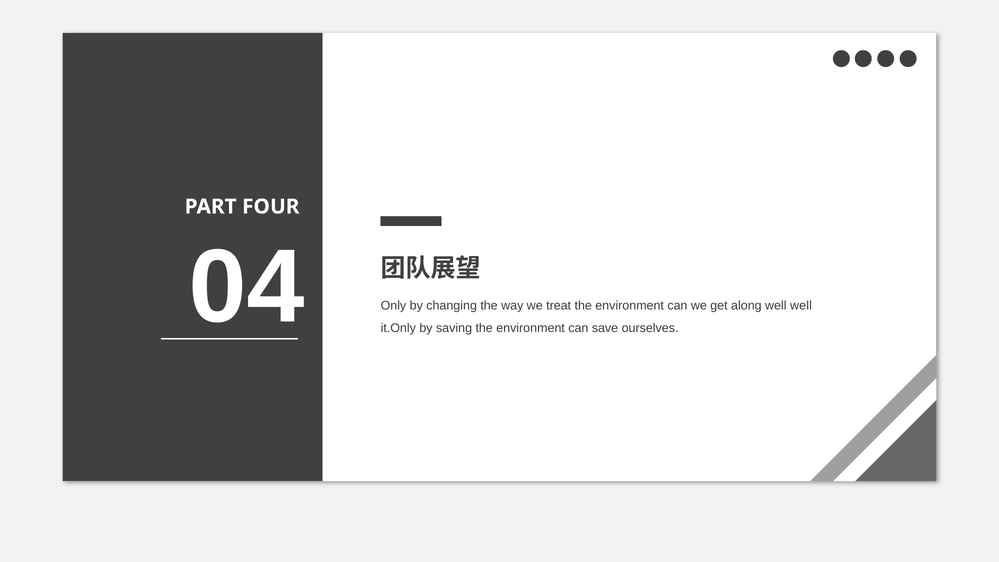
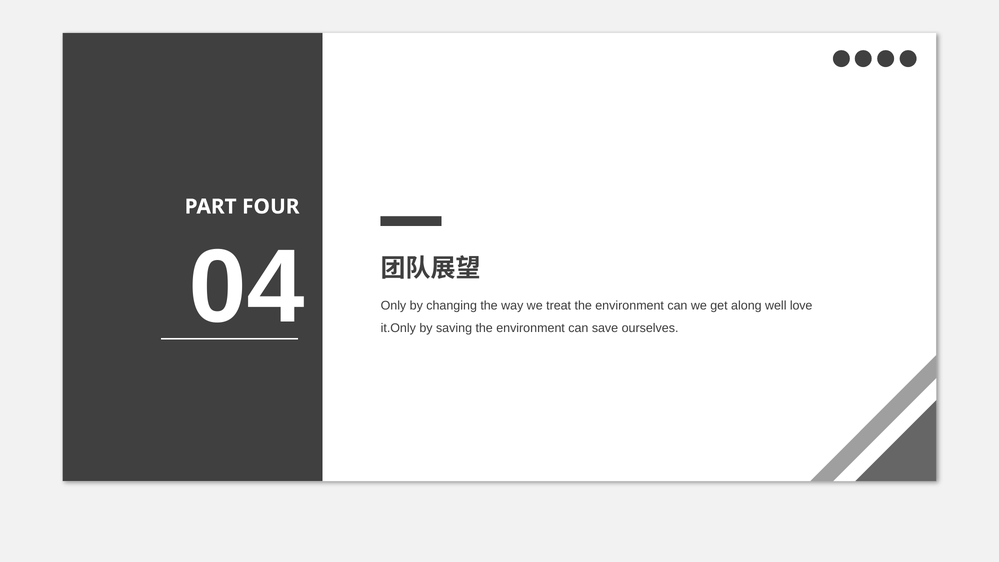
well well: well -> love
